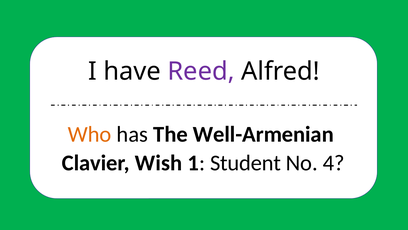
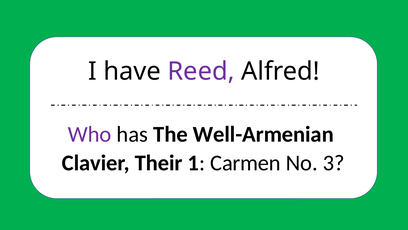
Who colour: orange -> purple
Wish: Wish -> Their
Student: Student -> Carmen
4: 4 -> 3
